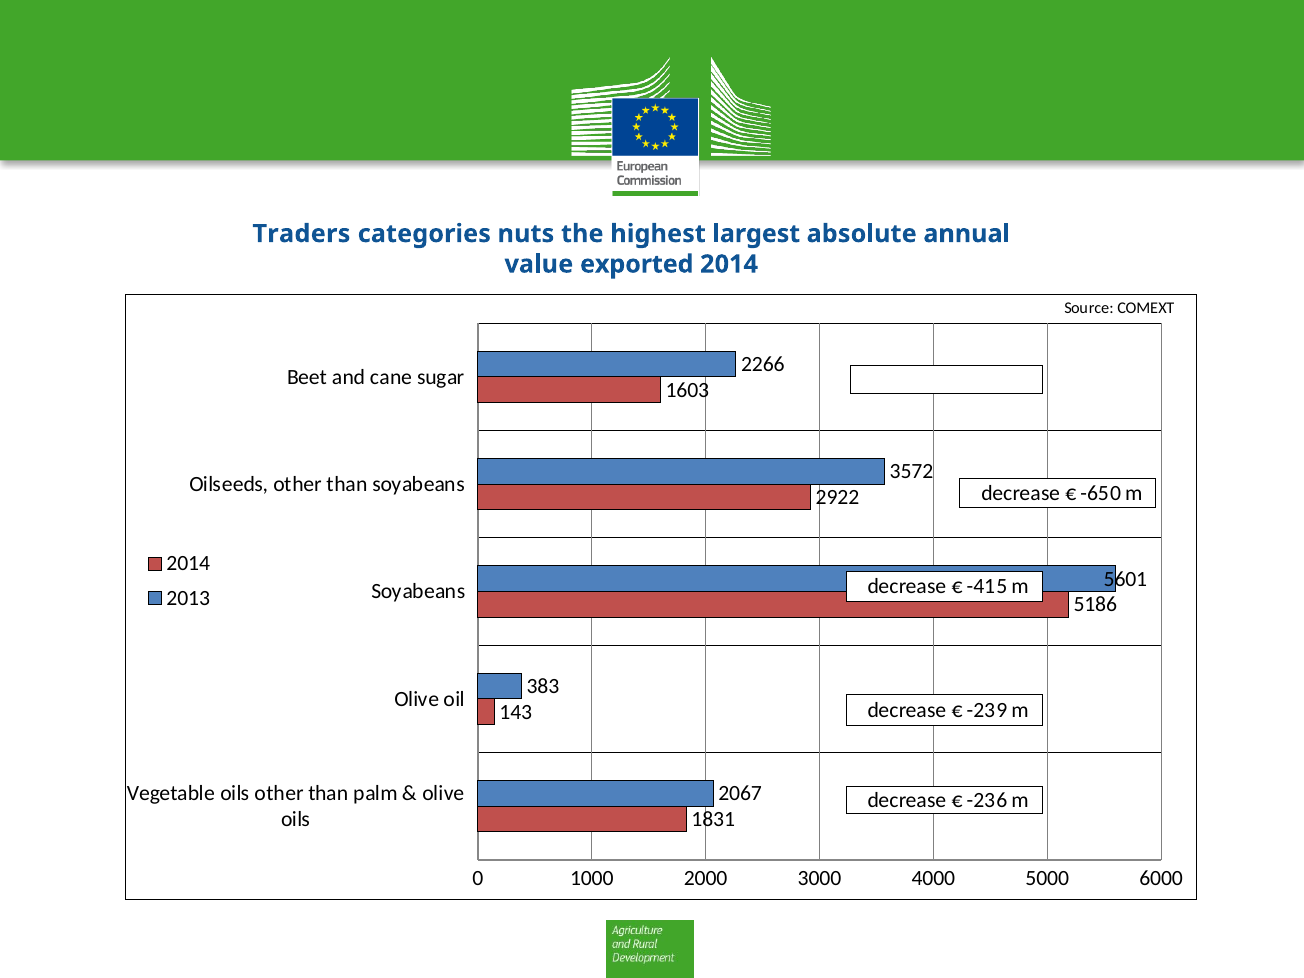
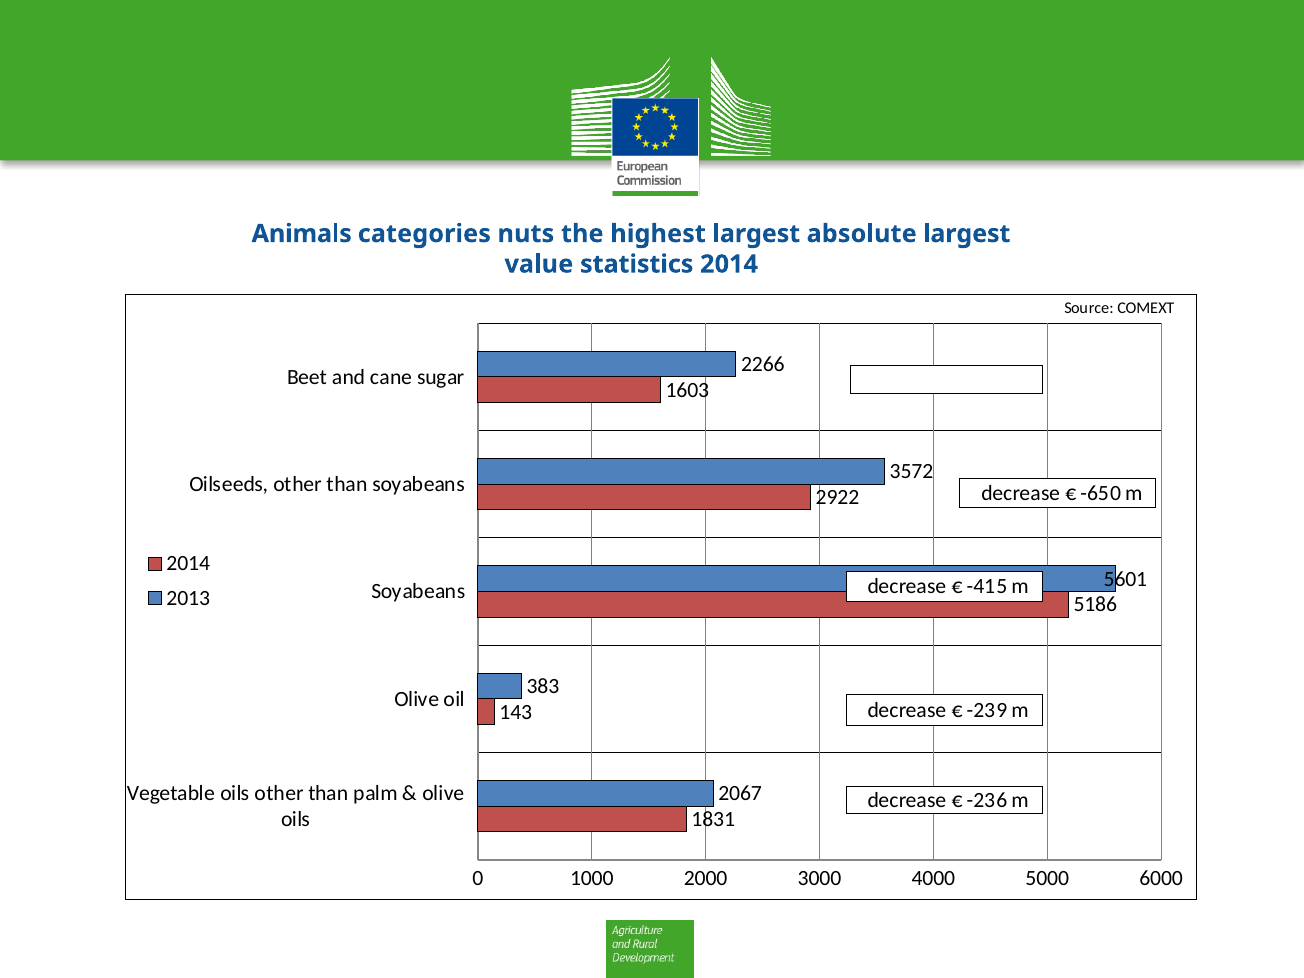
Traders: Traders -> Animals
absolute annual: annual -> largest
exported: exported -> statistics
